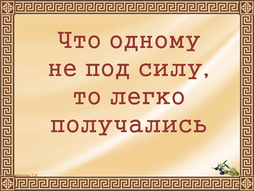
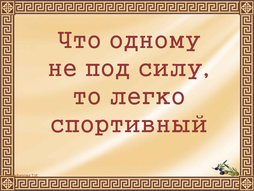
получались: получались -> спортивный
